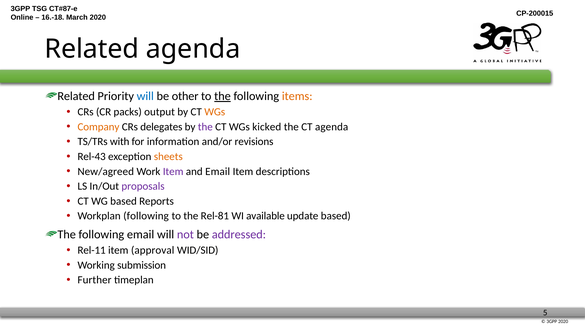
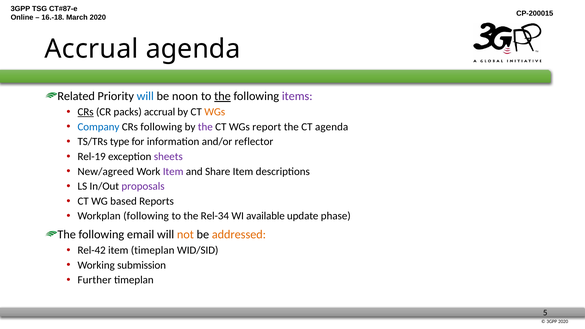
Related at (92, 49): Related -> Accrual
other: other -> noon
items colour: orange -> purple
CRs at (86, 112) underline: none -> present
packs output: output -> accrual
Company colour: orange -> blue
CRs delegates: delegates -> following
kicked: kicked -> report
with: with -> type
revisions: revisions -> reflector
Rel-43: Rel-43 -> Rel-19
sheets colour: orange -> purple
and Email: Email -> Share
Rel-81: Rel-81 -> Rel-34
update based: based -> phase
not colour: purple -> orange
addressed colour: purple -> orange
Rel-11: Rel-11 -> Rel-42
item approval: approval -> timeplan
